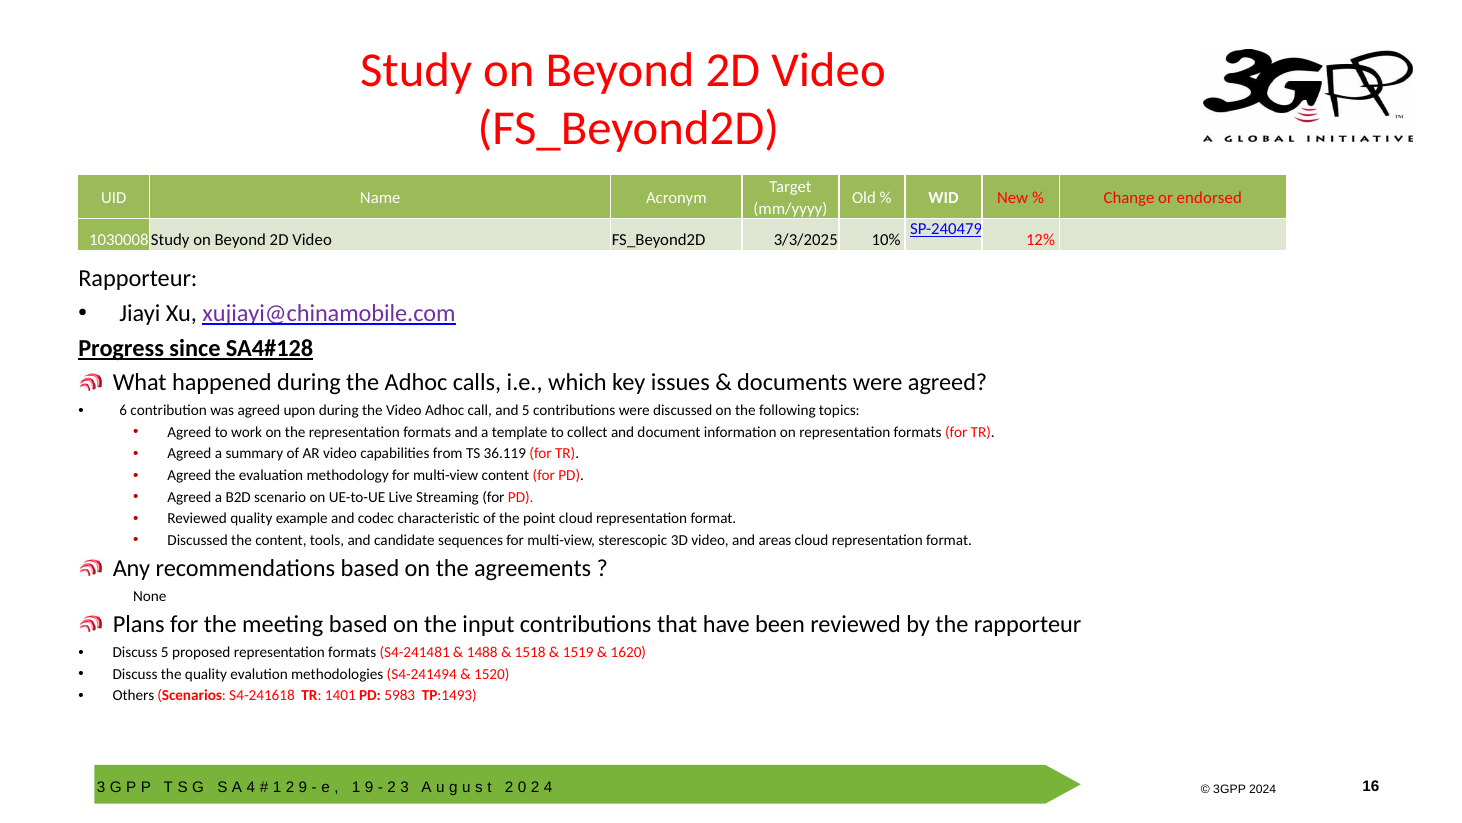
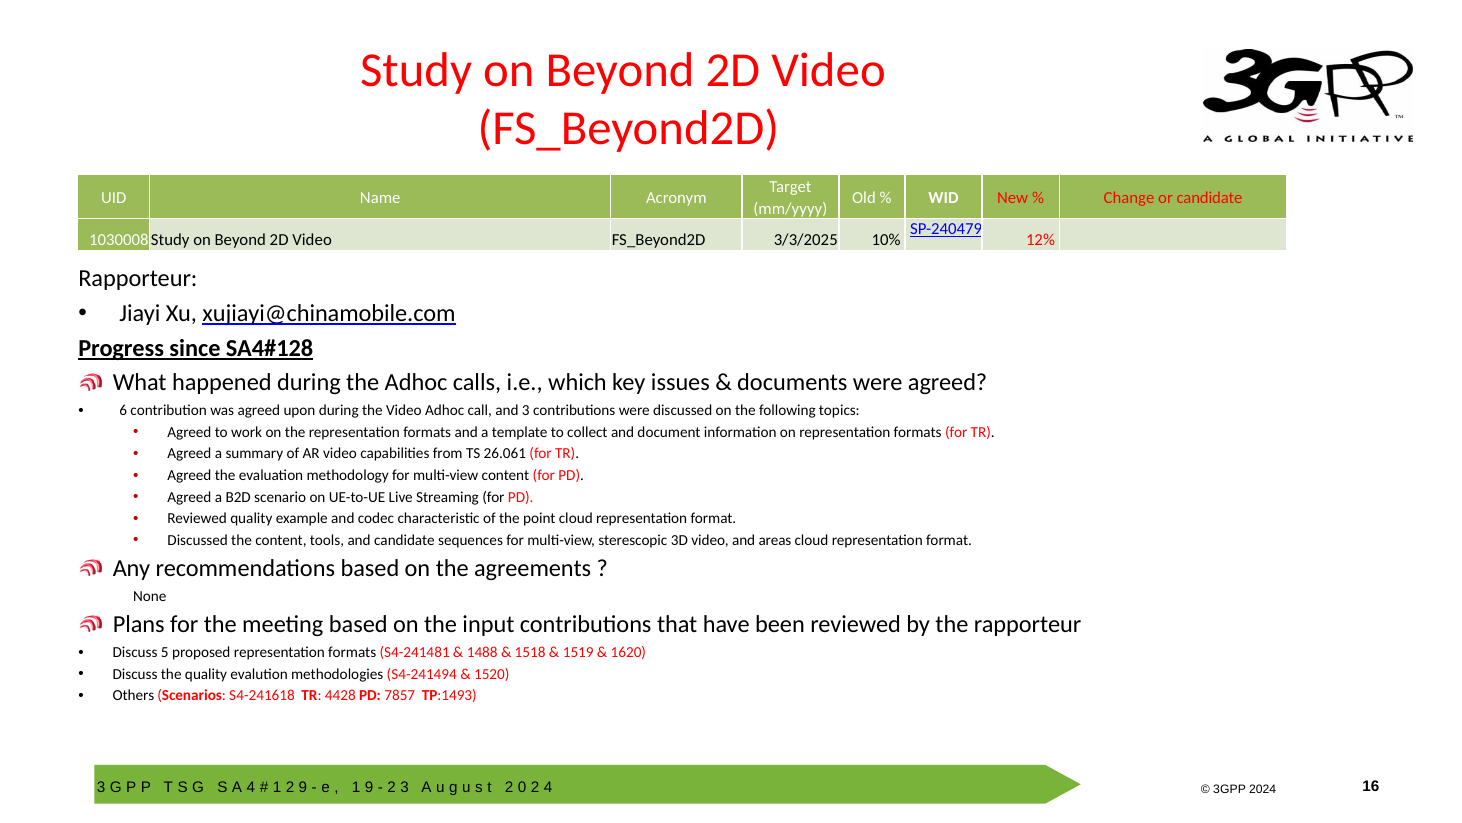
or endorsed: endorsed -> candidate
xujiayi@chinamobile.com colour: purple -> black
and 5: 5 -> 3
36.119: 36.119 -> 26.061
1401: 1401 -> 4428
5983: 5983 -> 7857
